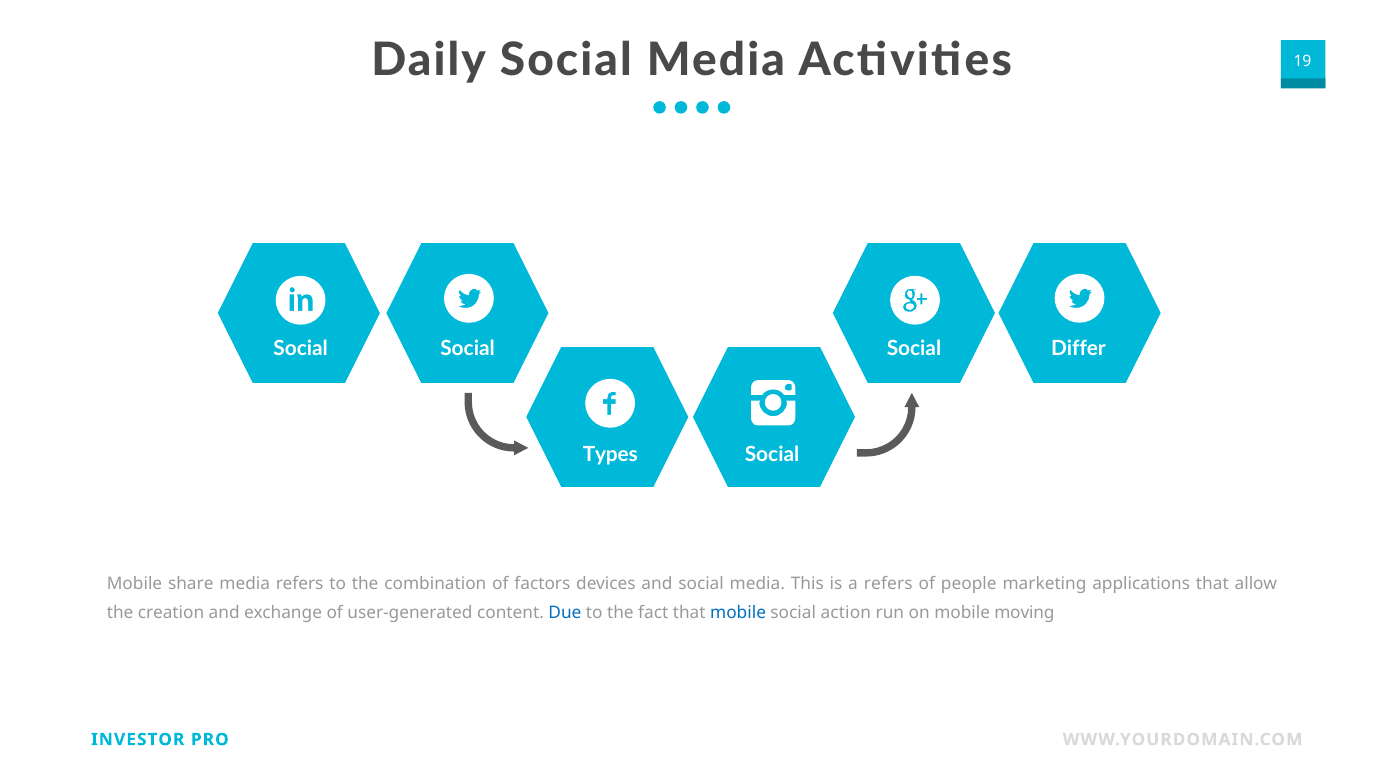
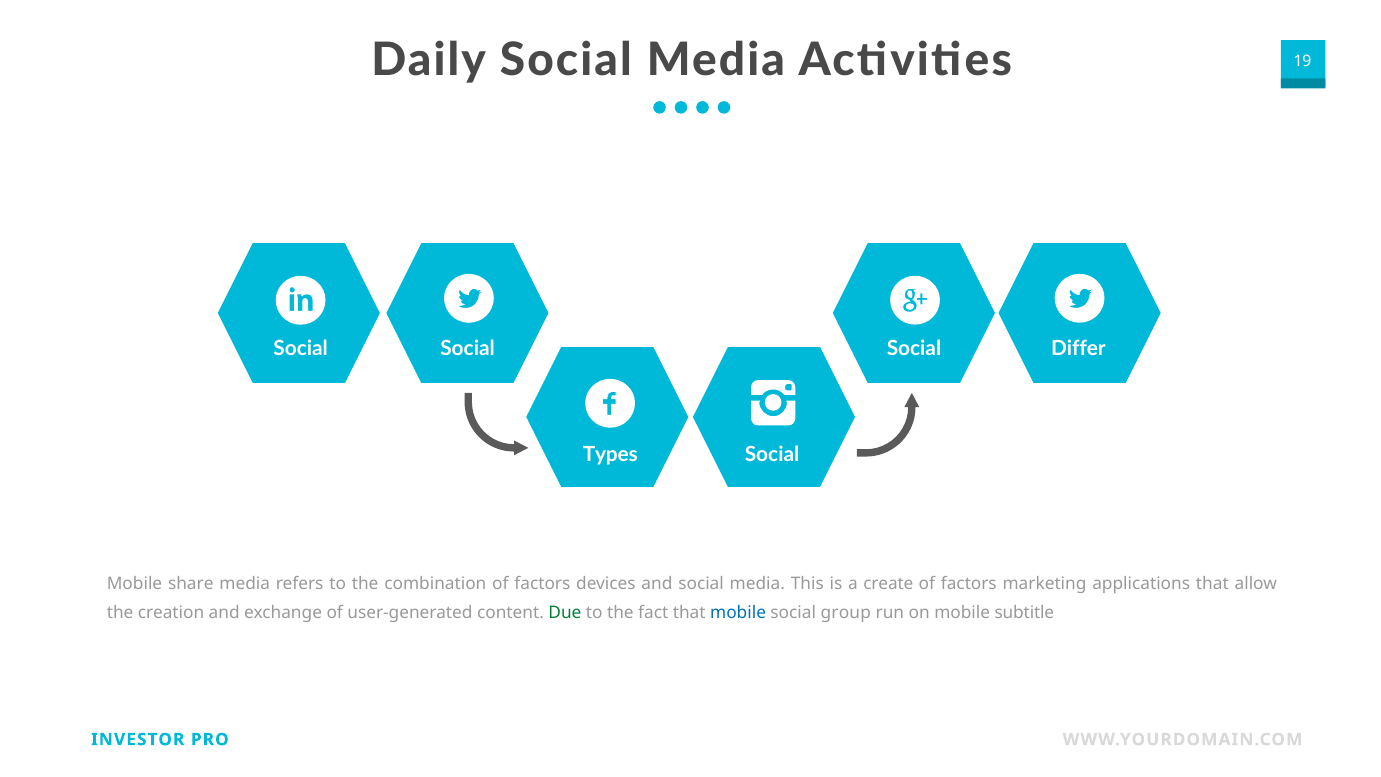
a refers: refers -> create
people at (969, 584): people -> factors
Due colour: blue -> green
action: action -> group
moving: moving -> subtitle
